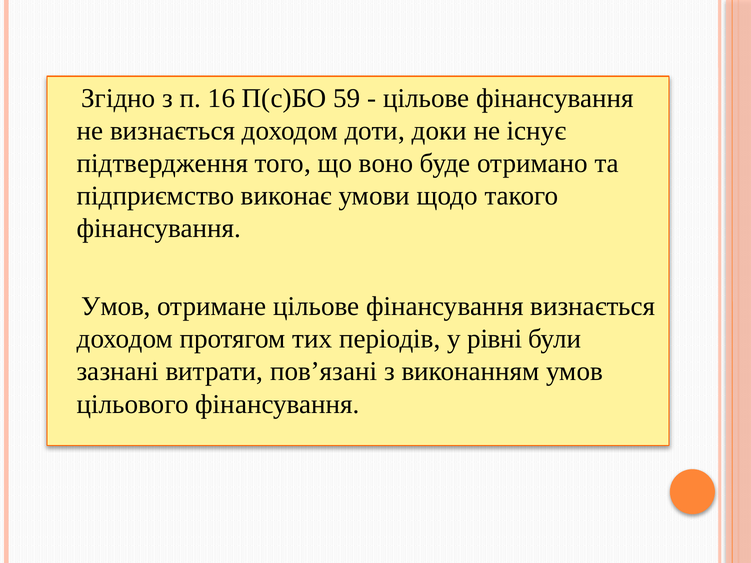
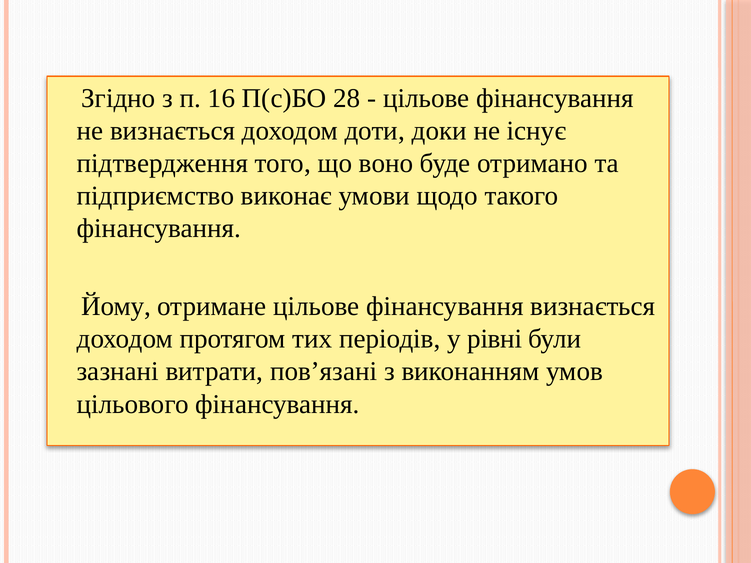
59: 59 -> 28
Умов at (116, 306): Умов -> Йому
